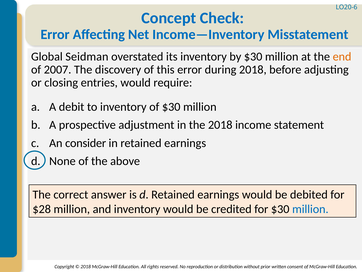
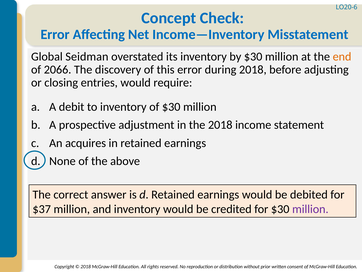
2007: 2007 -> 2066
consider: consider -> acquires
$28: $28 -> $37
million at (310, 209) colour: blue -> purple
